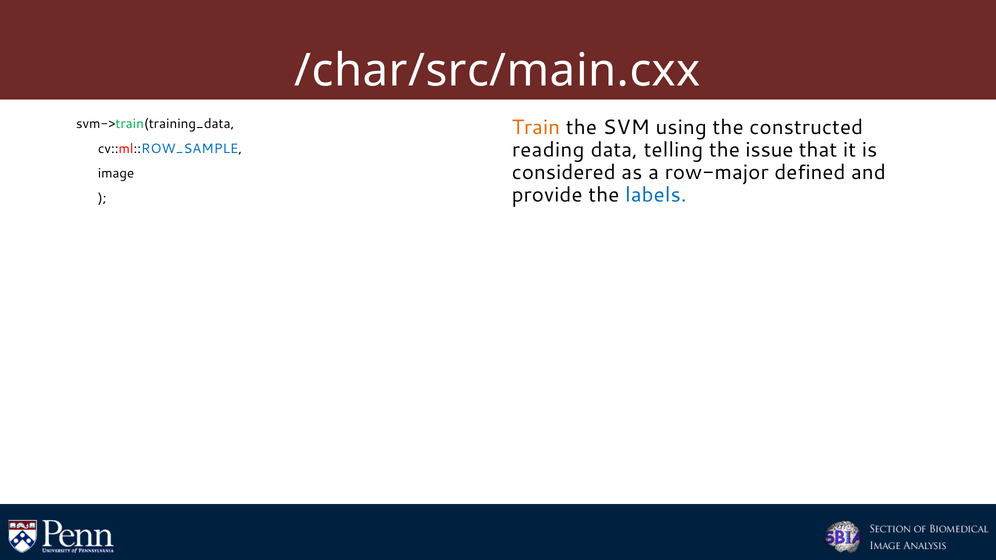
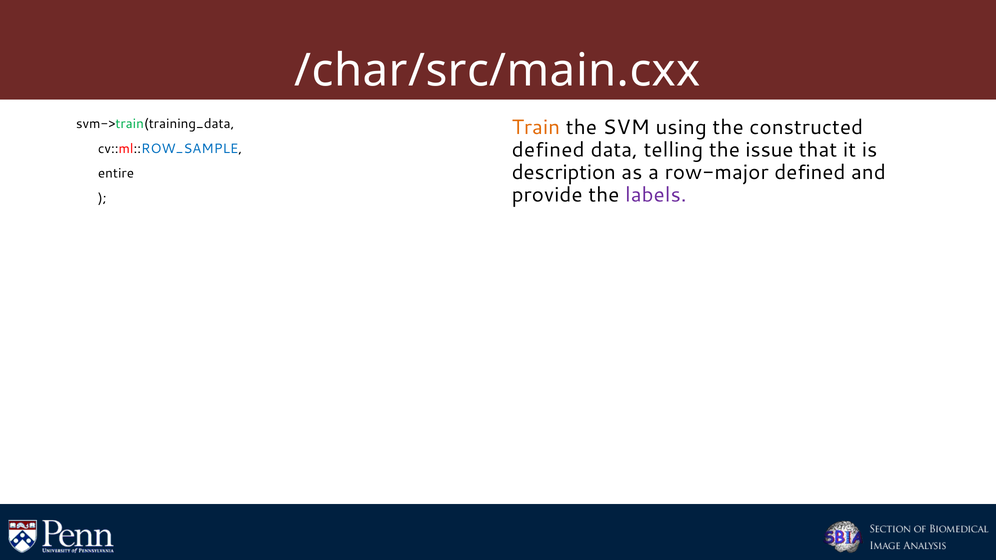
reading at (548, 150): reading -> defined
considered: considered -> description
image: image -> entire
labels colour: blue -> purple
